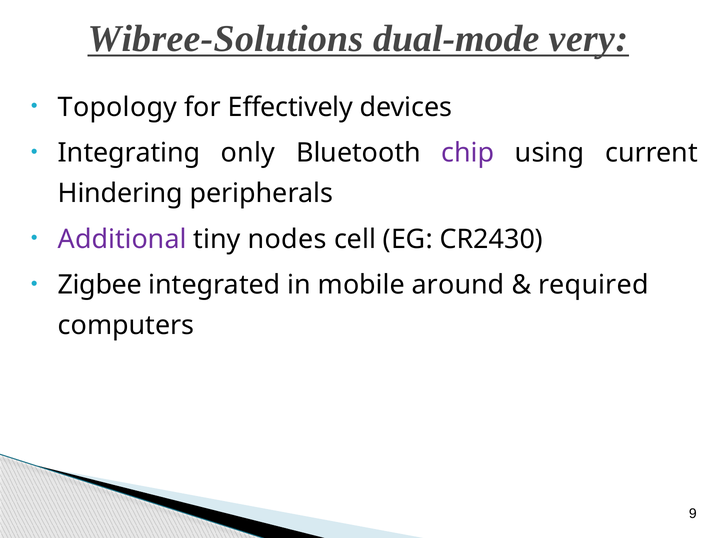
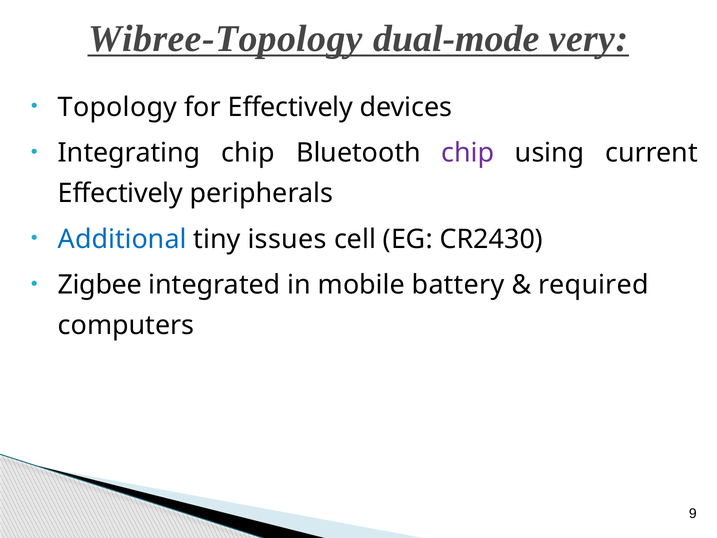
Wibree-Solutions: Wibree-Solutions -> Wibree-Topology
Integrating only: only -> chip
Hindering at (120, 193): Hindering -> Effectively
Additional colour: purple -> blue
nodes: nodes -> issues
around: around -> battery
